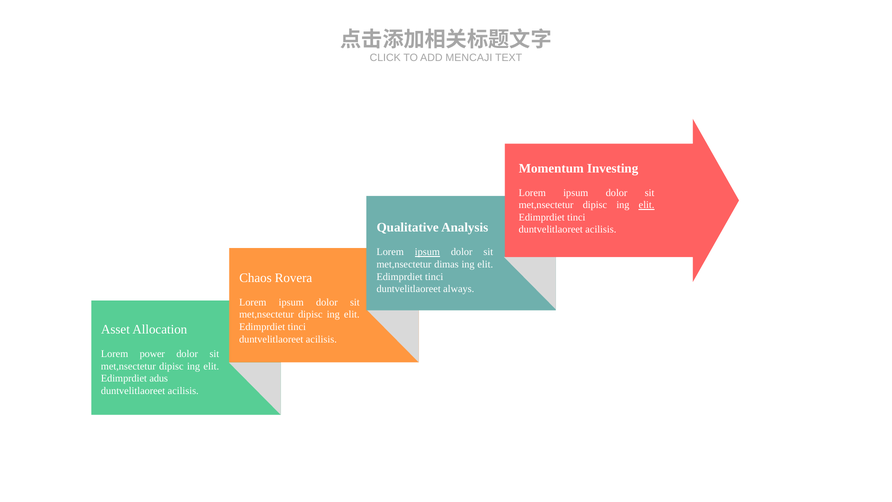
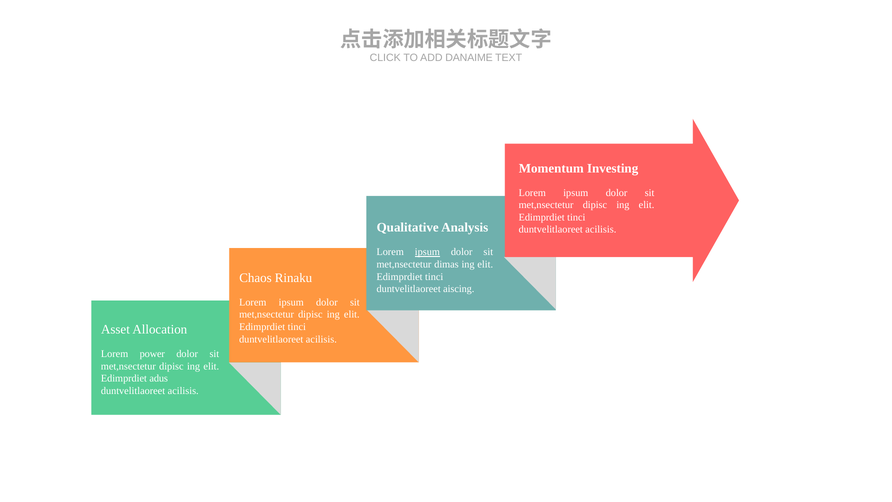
MENCAJI: MENCAJI -> DANAIME
elit at (647, 205) underline: present -> none
Rovera: Rovera -> Rinaku
always: always -> aiscing
